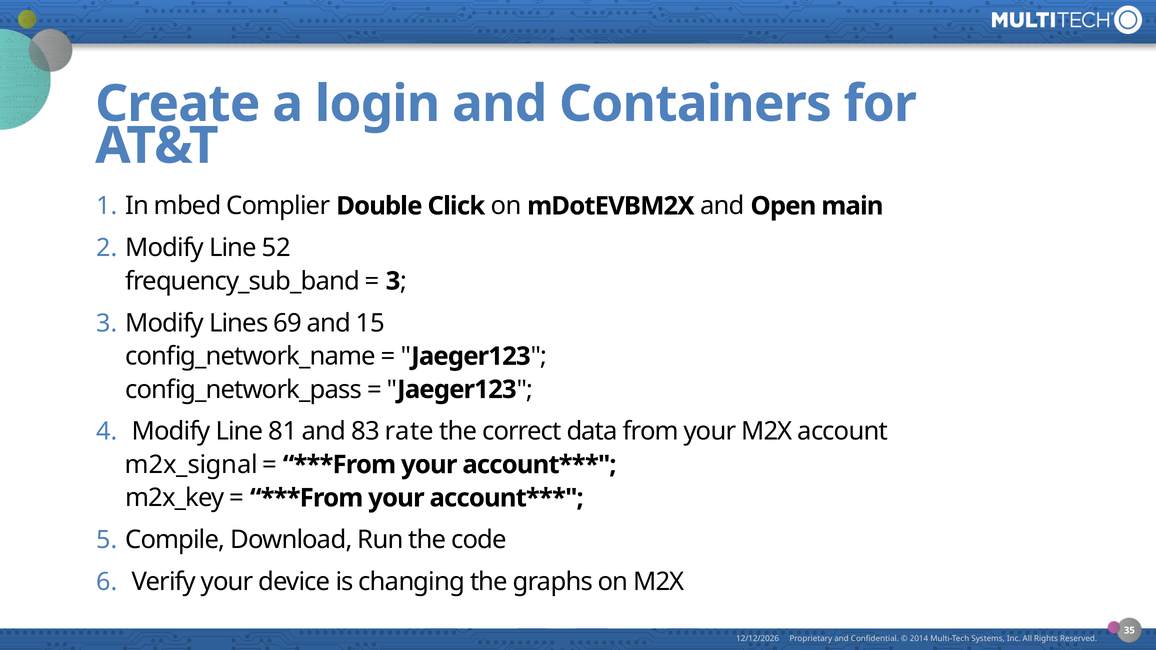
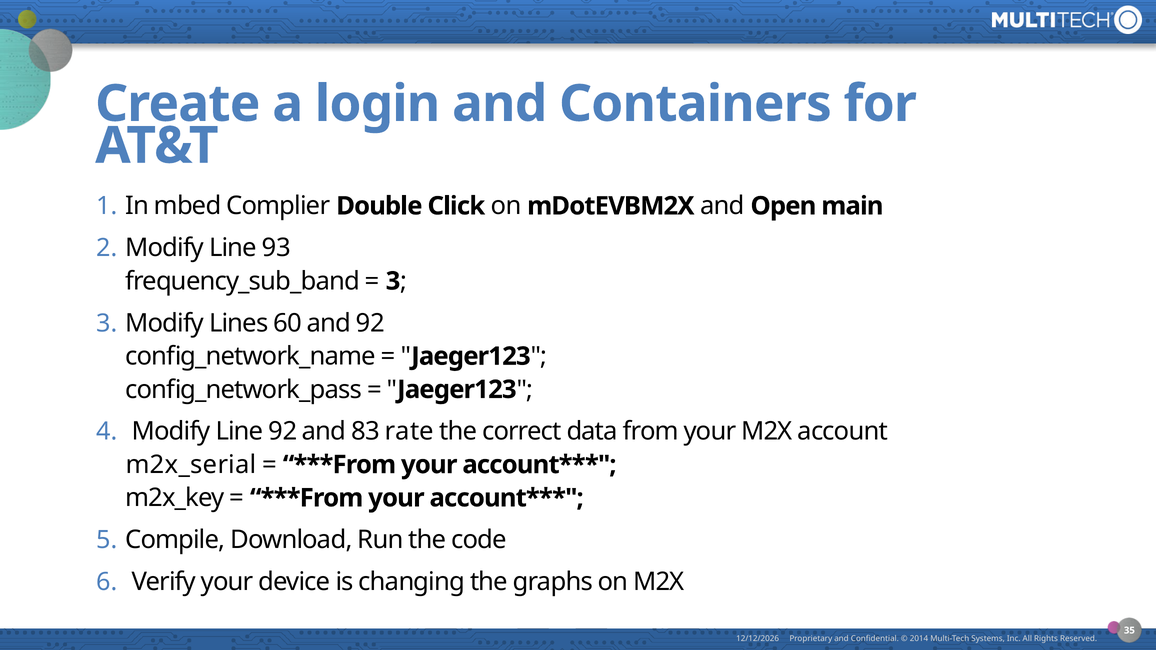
52: 52 -> 93
69: 69 -> 60
and 15: 15 -> 92
Line 81: 81 -> 92
m2x_signal: m2x_signal -> m2x_serial
